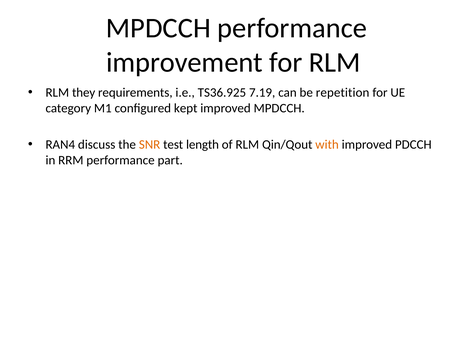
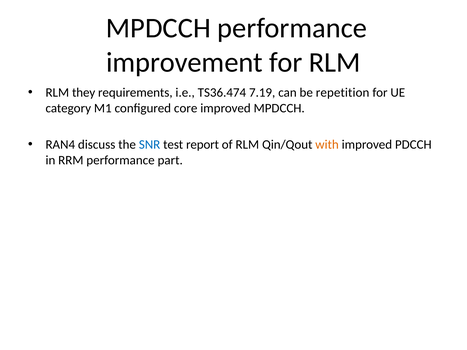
TS36.925: TS36.925 -> TS36.474
kept: kept -> core
SNR colour: orange -> blue
length: length -> report
